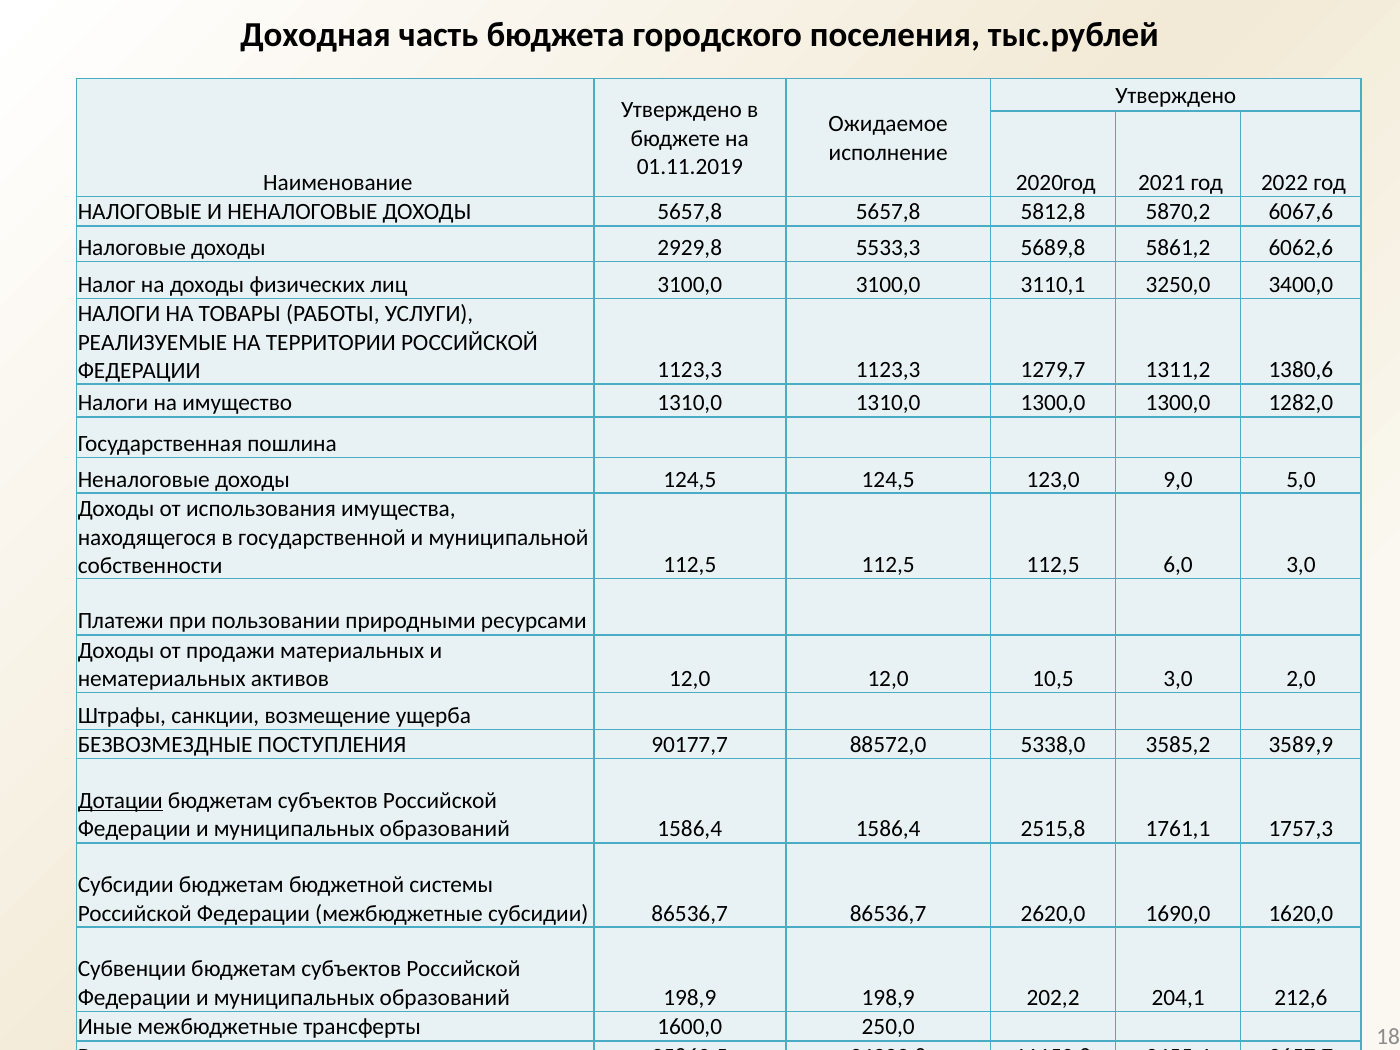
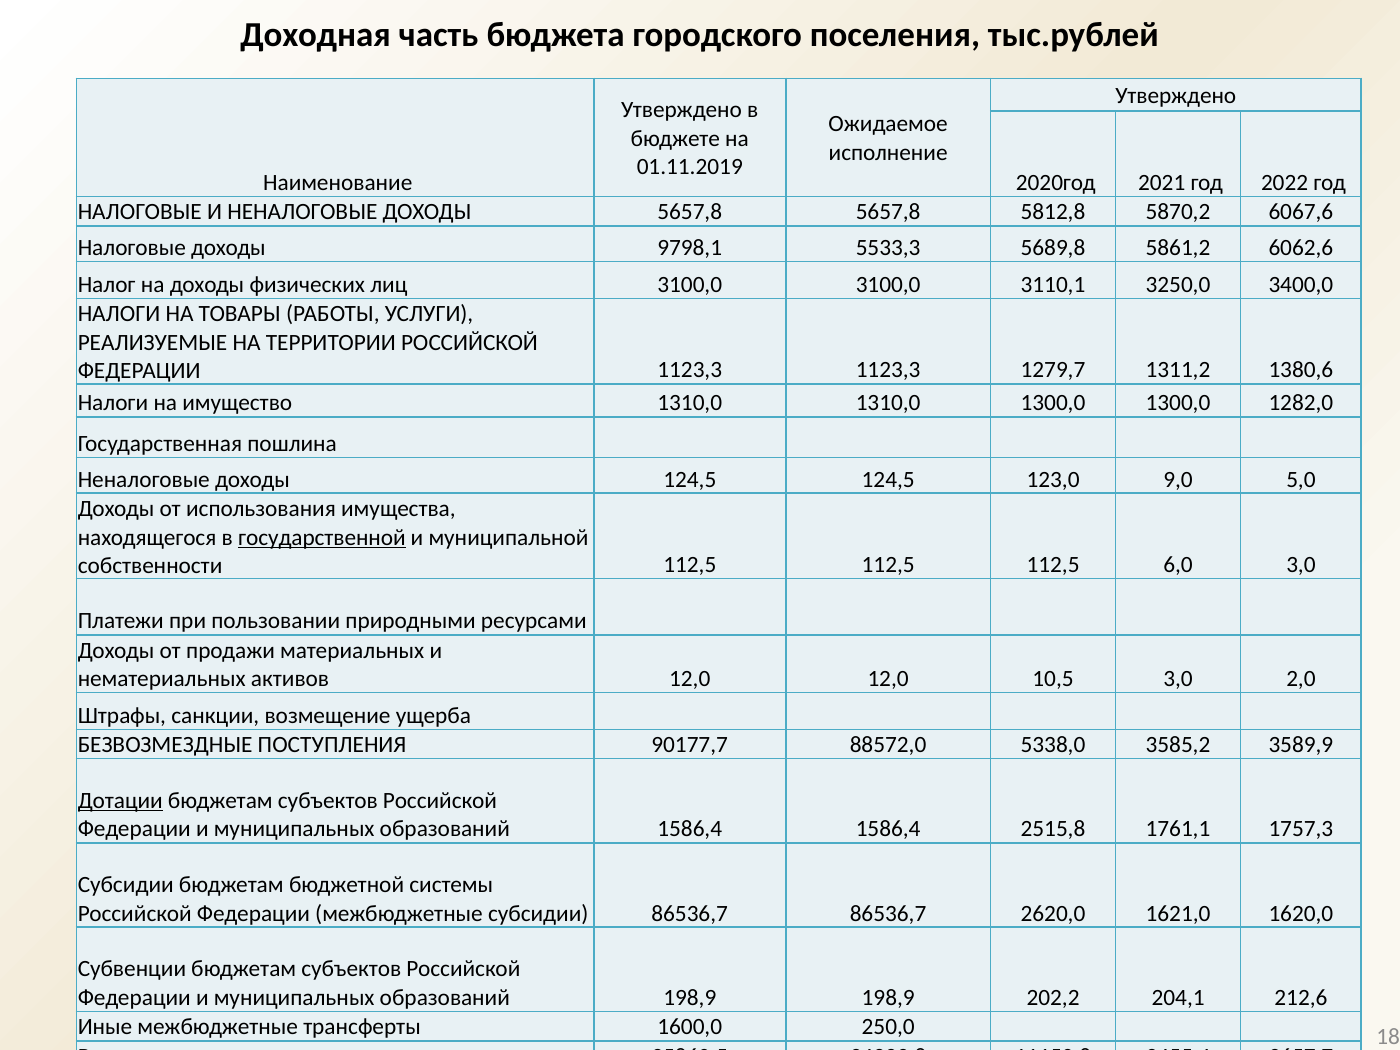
2929,8: 2929,8 -> 9798,1
государственной underline: none -> present
1690,0: 1690,0 -> 1621,0
